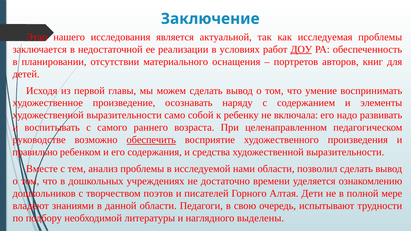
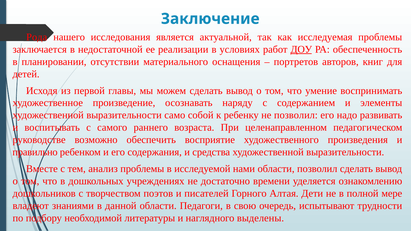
Этап: Этап -> Рода
не включала: включала -> позволил
обеспечить underline: present -> none
